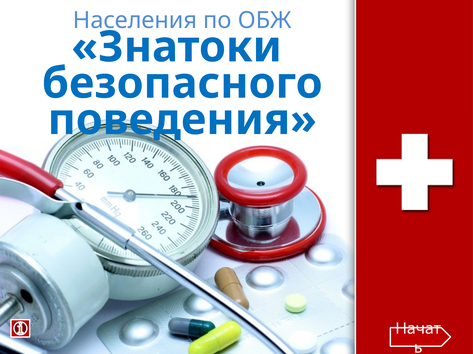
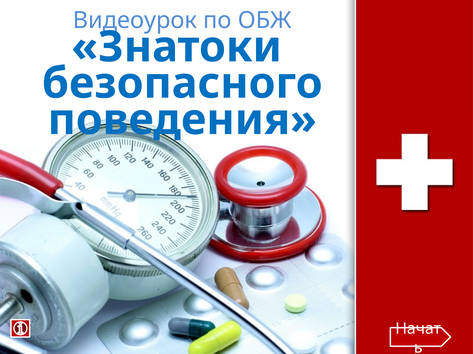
Населения: Населения -> Видеоурок
